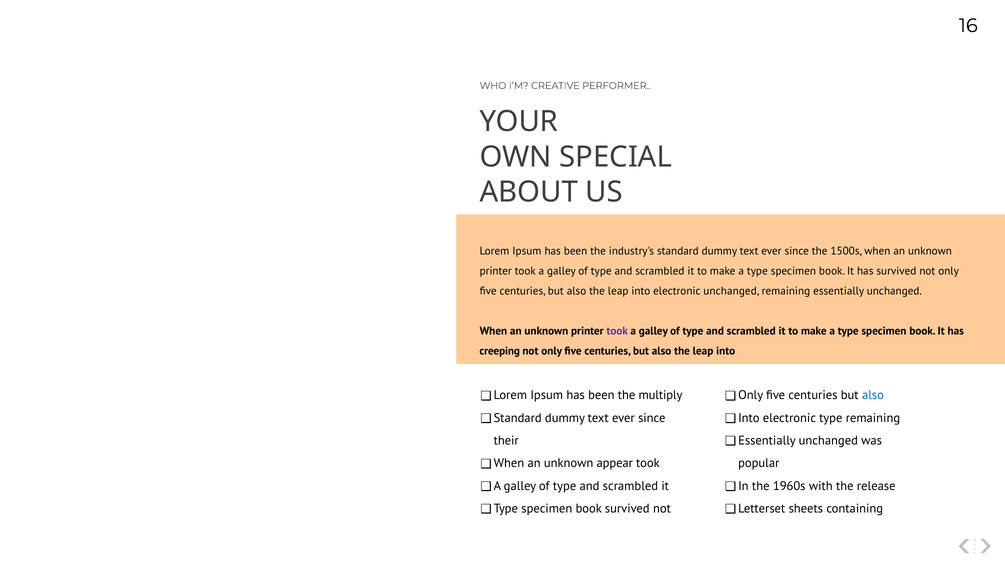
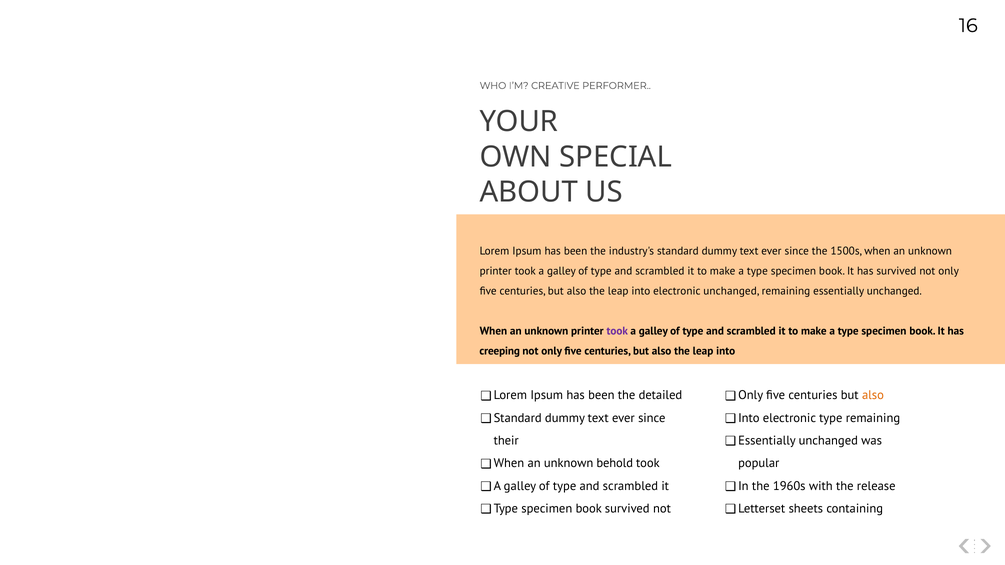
multiply: multiply -> detailed
also at (873, 396) colour: blue -> orange
appear: appear -> behold
